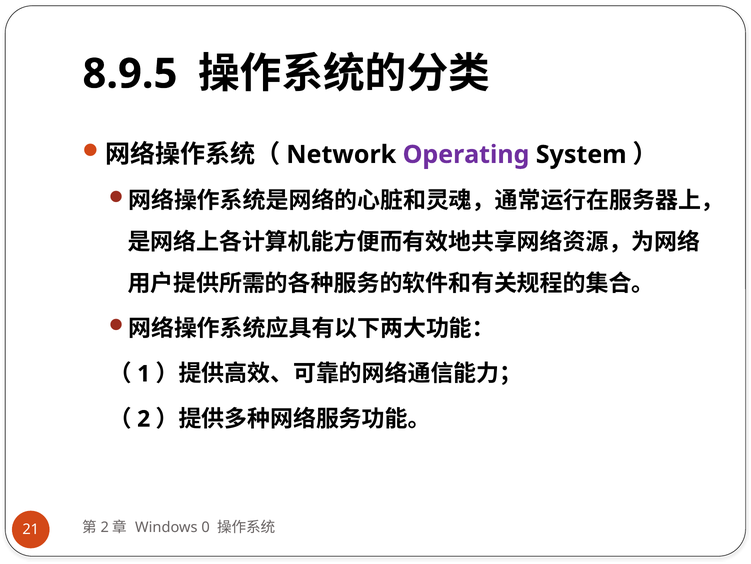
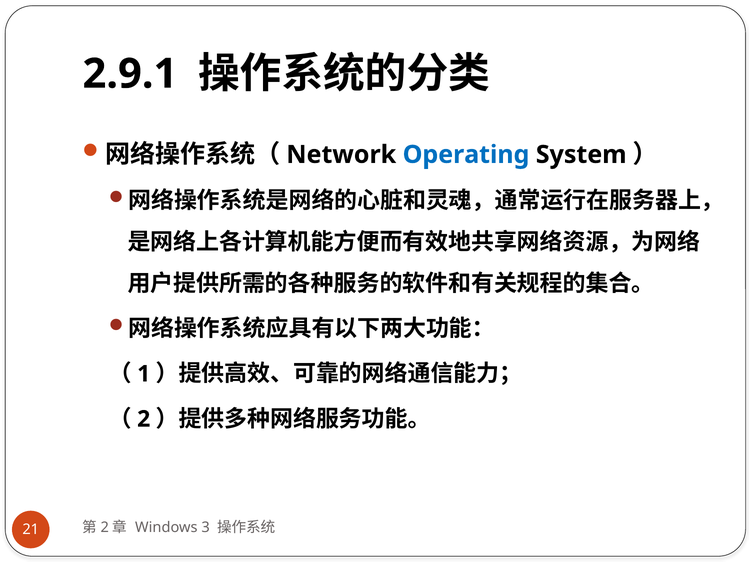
8.9.5: 8.9.5 -> 2.9.1
Operating colour: purple -> blue
0: 0 -> 3
